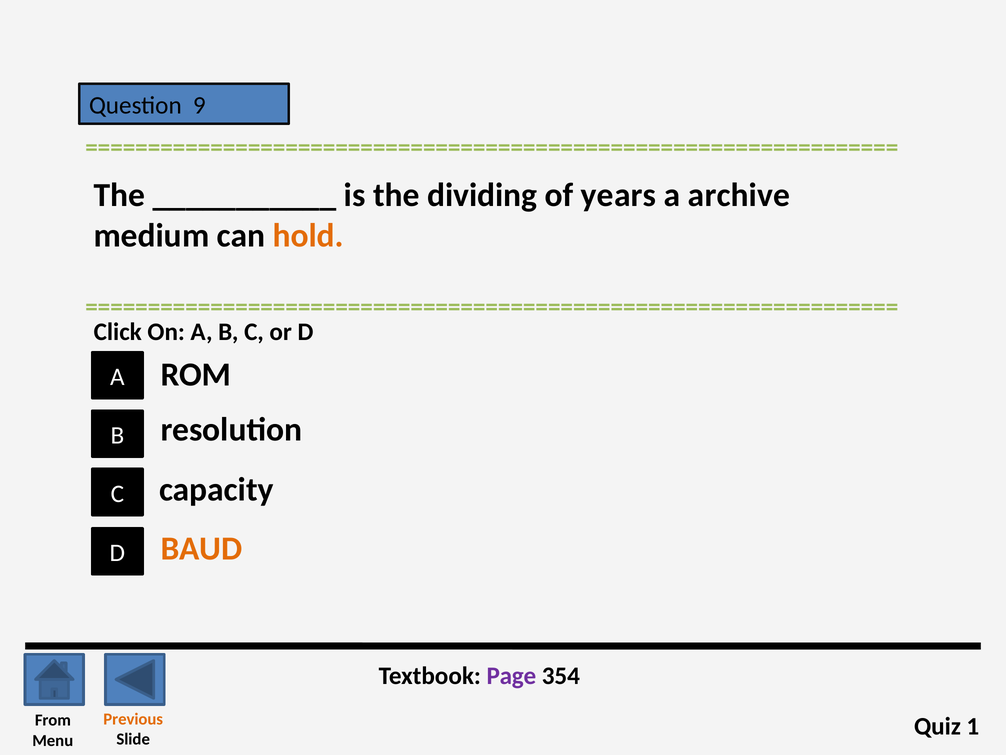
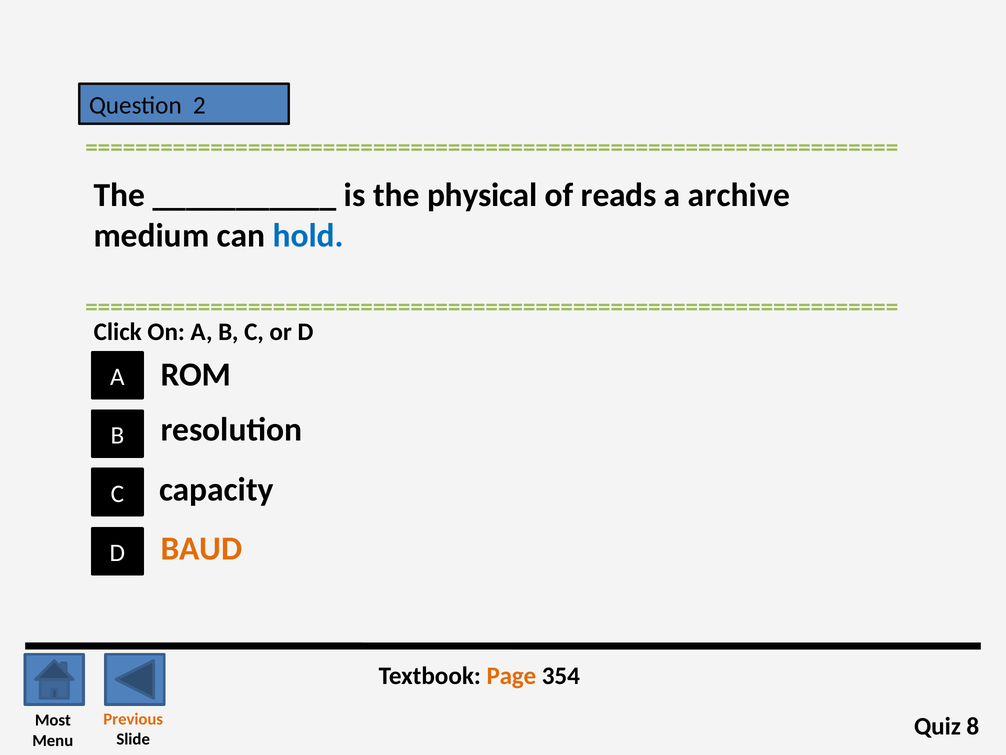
9: 9 -> 2
dividing: dividing -> physical
years: years -> reads
hold colour: orange -> blue
Page colour: purple -> orange
From: From -> Most
1: 1 -> 8
